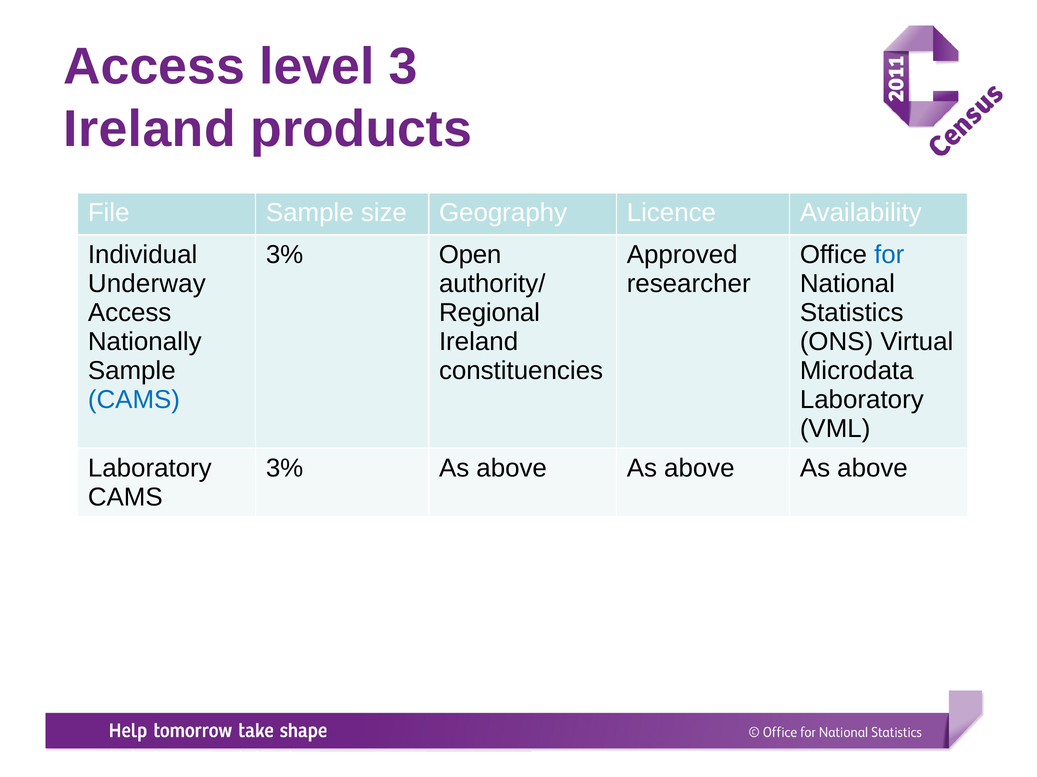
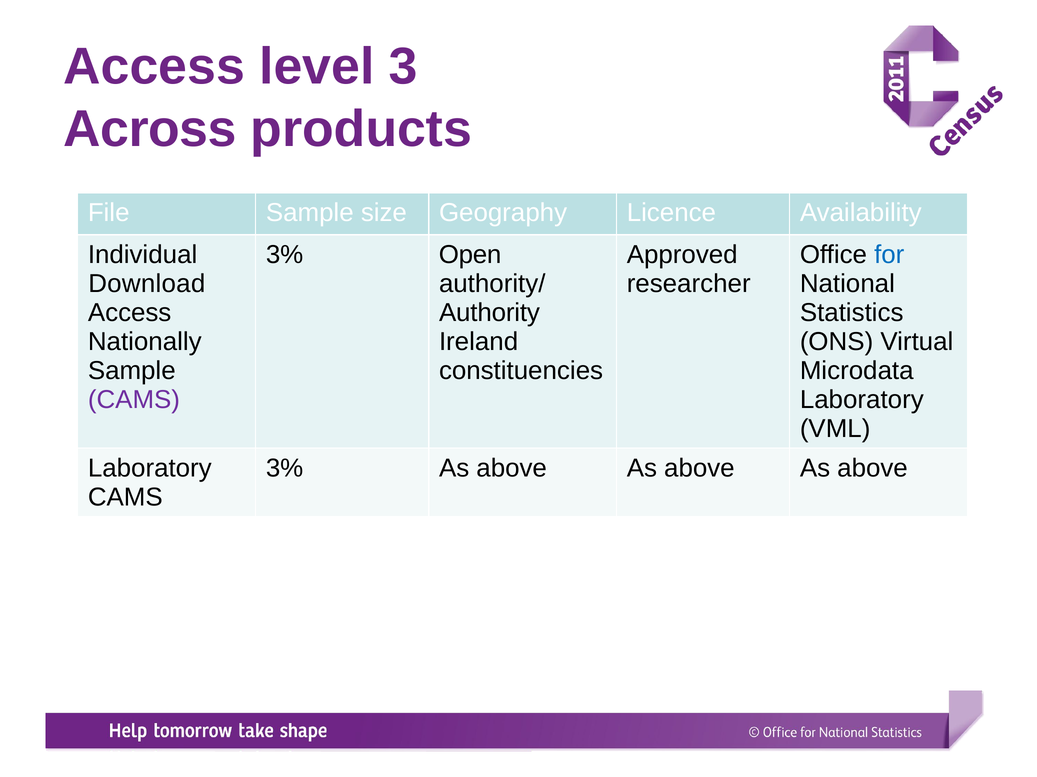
Ireland at (150, 129): Ireland -> Across
Underway: Underway -> Download
Regional: Regional -> Authority
CAMS at (134, 400) colour: blue -> purple
